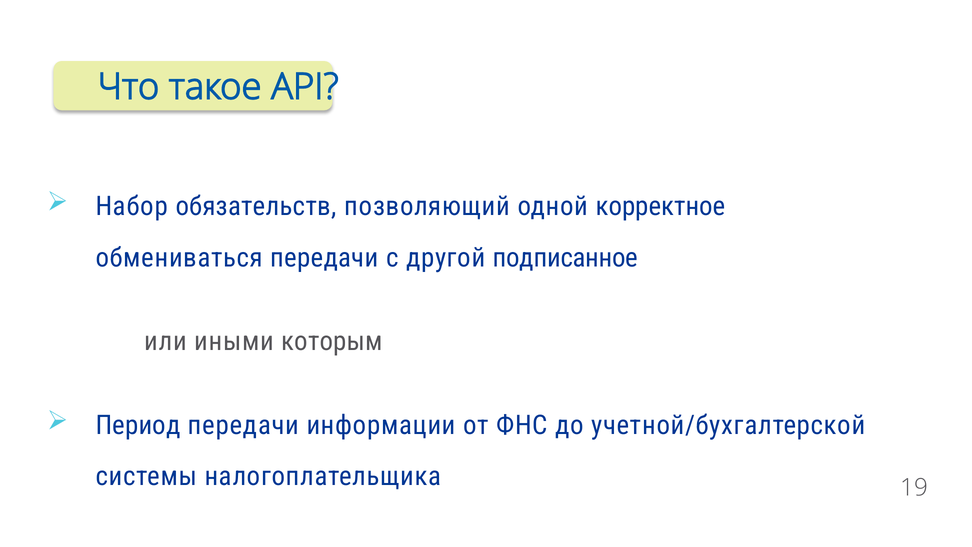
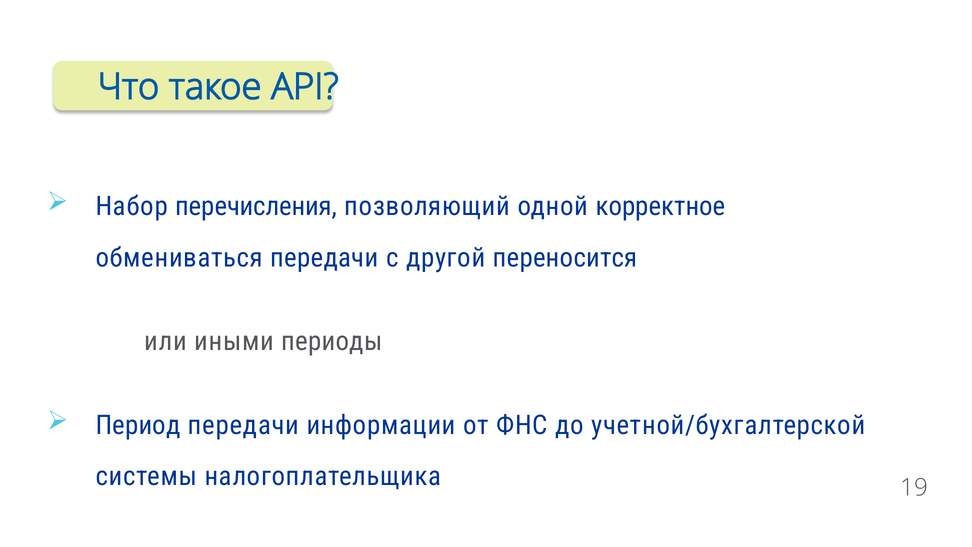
обязательств: обязательств -> перечисления
подписанное: подписанное -> переносится
которым: которым -> периоды
